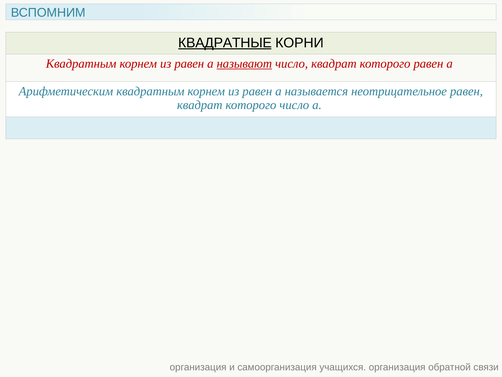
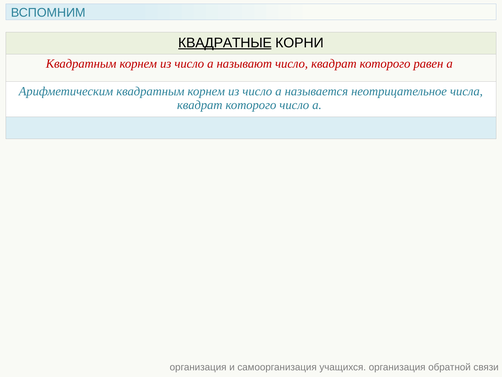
равен at (189, 64): равен -> число
называют underline: present -> none
равен at (257, 91): равен -> число
неотрицательное равен: равен -> числа
